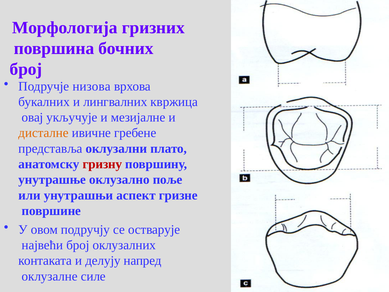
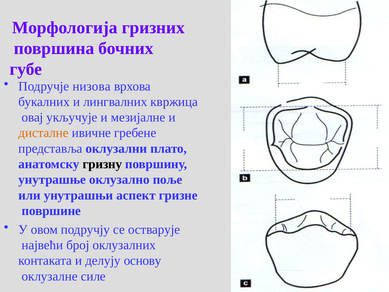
број at (26, 69): број -> губе
гризну colour: red -> black
напред: напред -> основу
